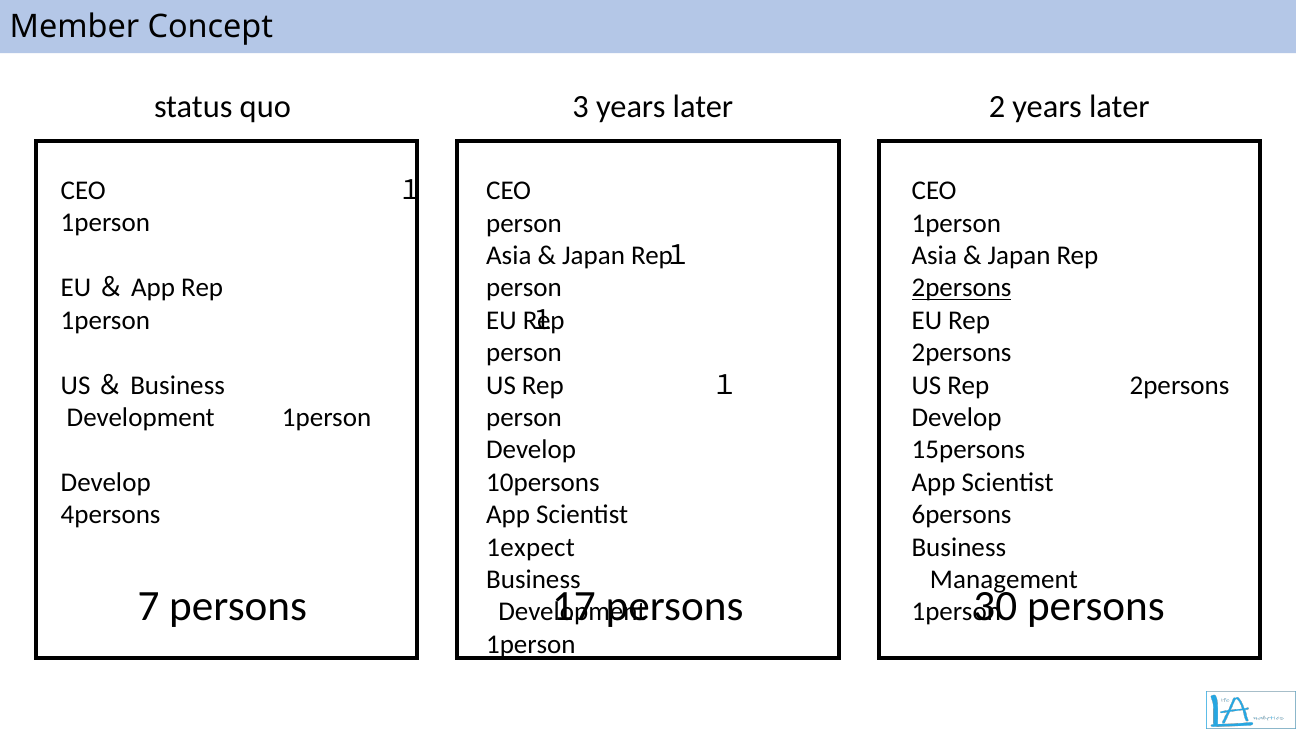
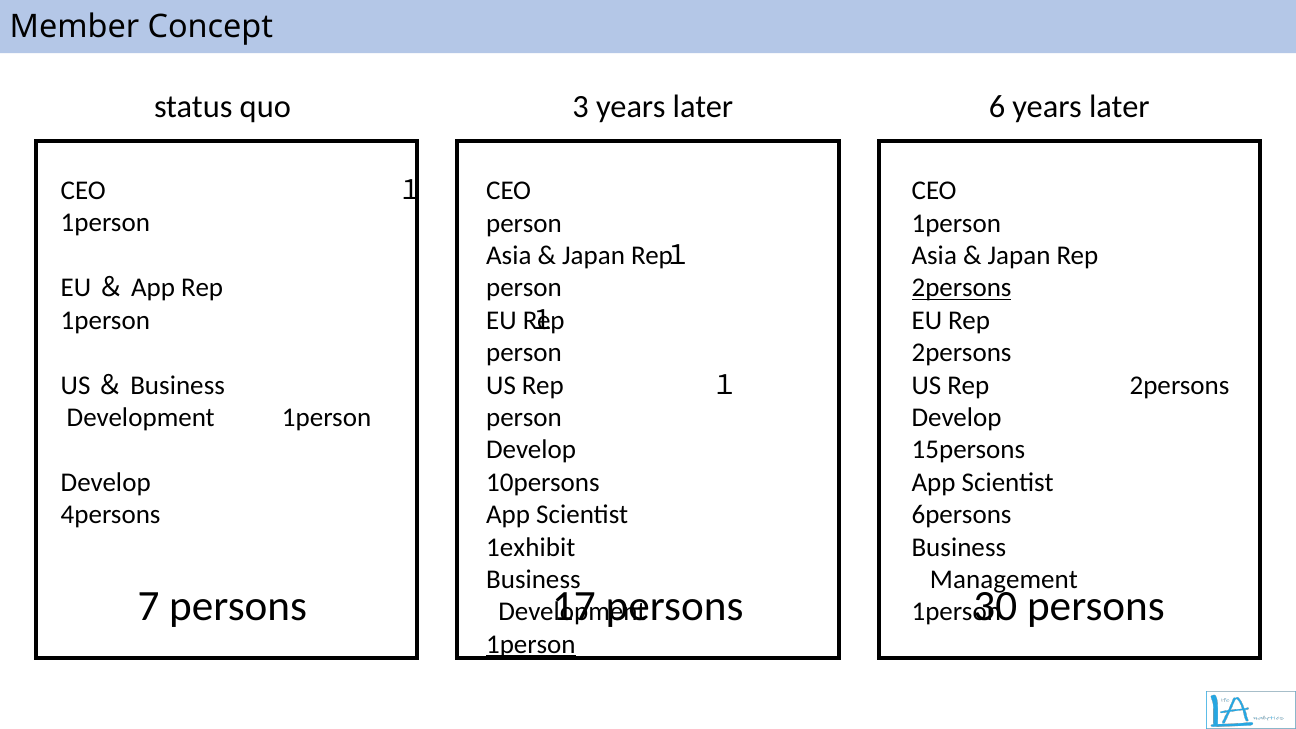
2: 2 -> 6
1expect: 1expect -> 1exhibit
1person at (531, 644) underline: none -> present
